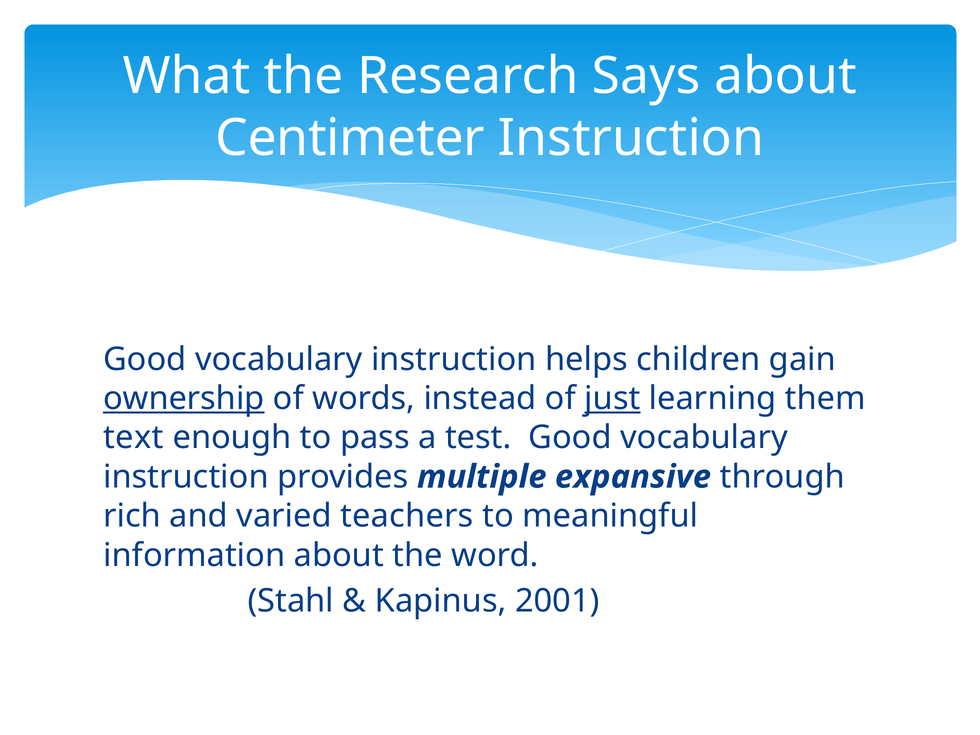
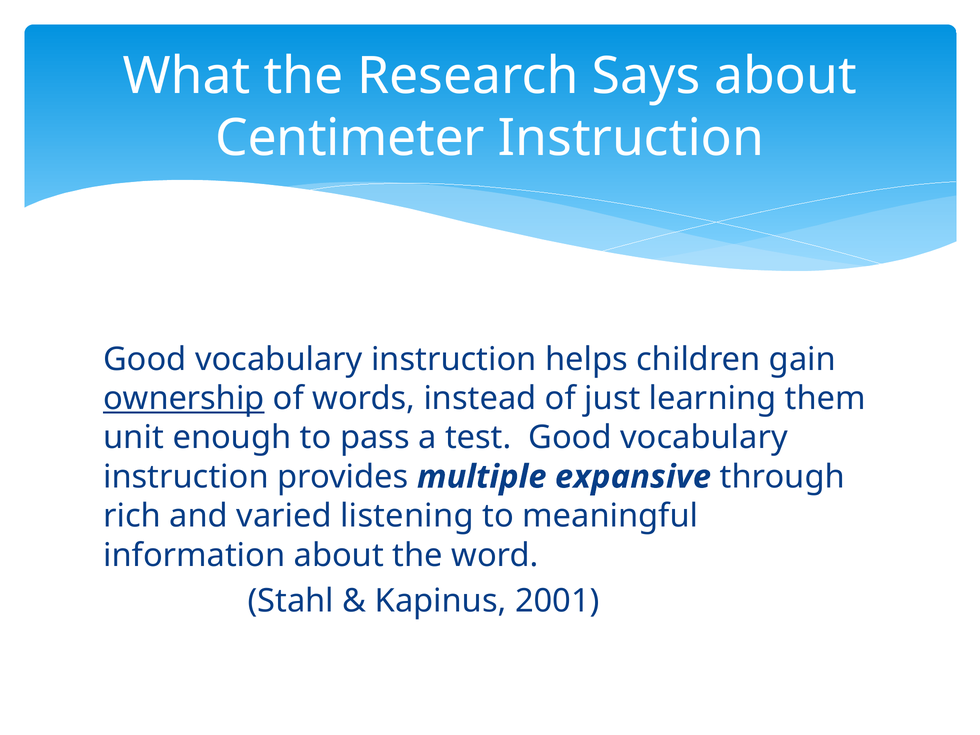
just underline: present -> none
text: text -> unit
teachers: teachers -> listening
